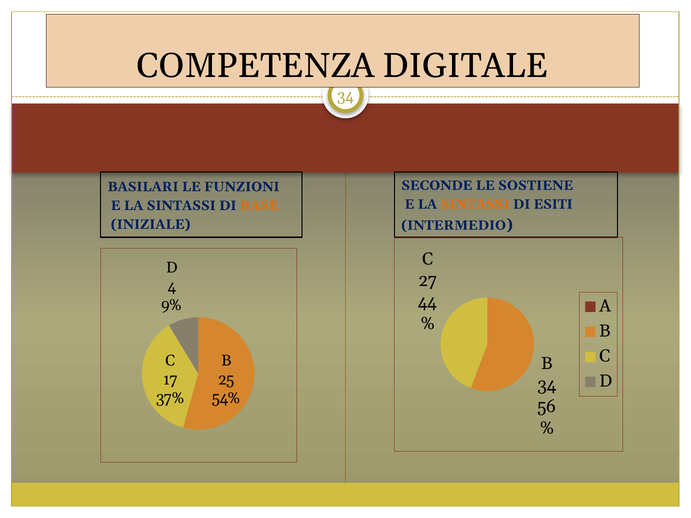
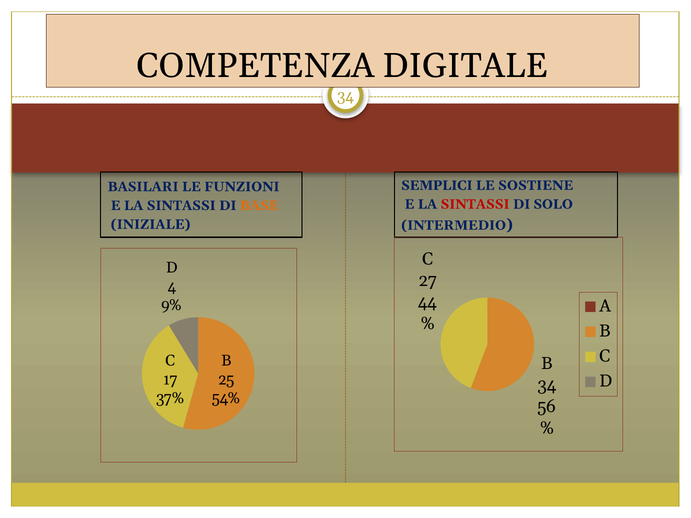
SECONDE: SECONDE -> SEMPLICI
SINTASSI at (475, 204) colour: orange -> red
ESITI: ESITI -> SOLO
